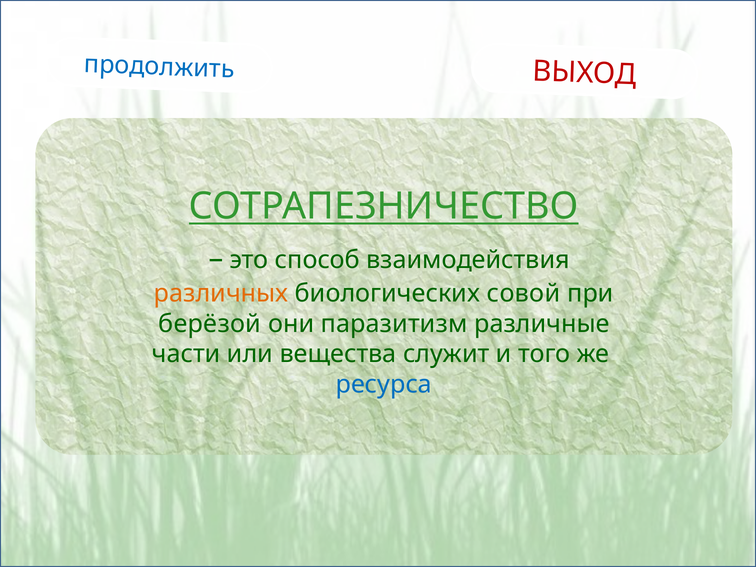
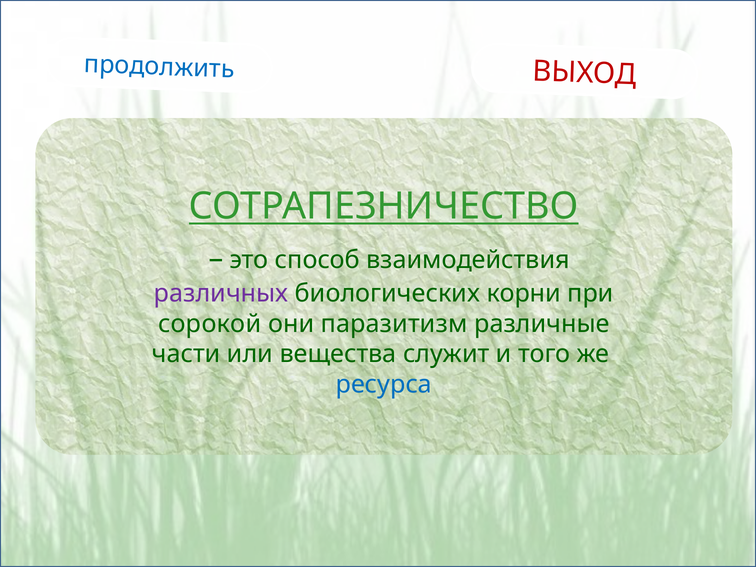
различных colour: orange -> purple
совой: совой -> корни
берёзой: берёзой -> сорокой
